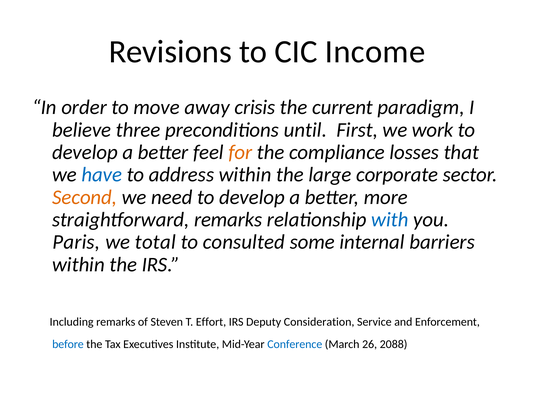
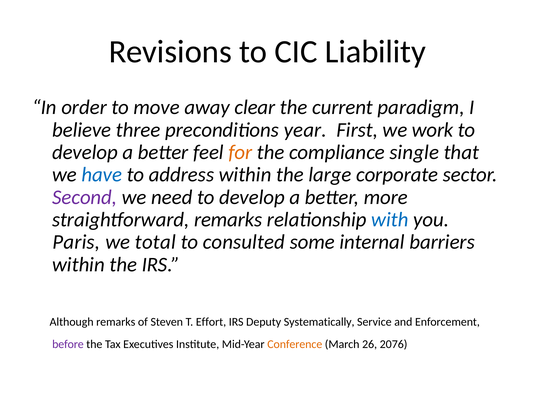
Income: Income -> Liability
crisis: crisis -> clear
until: until -> year
losses: losses -> single
Second colour: orange -> purple
Including: Including -> Although
Consideration: Consideration -> Systematically
before colour: blue -> purple
Conference colour: blue -> orange
2088: 2088 -> 2076
